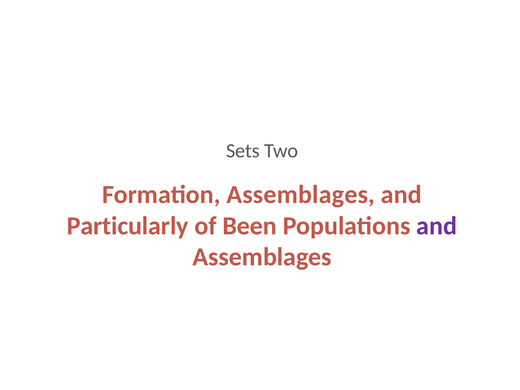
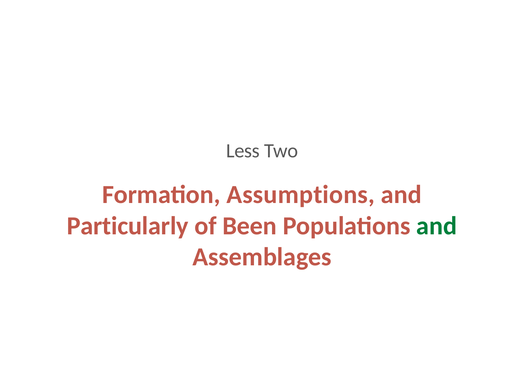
Sets: Sets -> Less
Formation Assemblages: Assemblages -> Assumptions
and at (437, 226) colour: purple -> green
